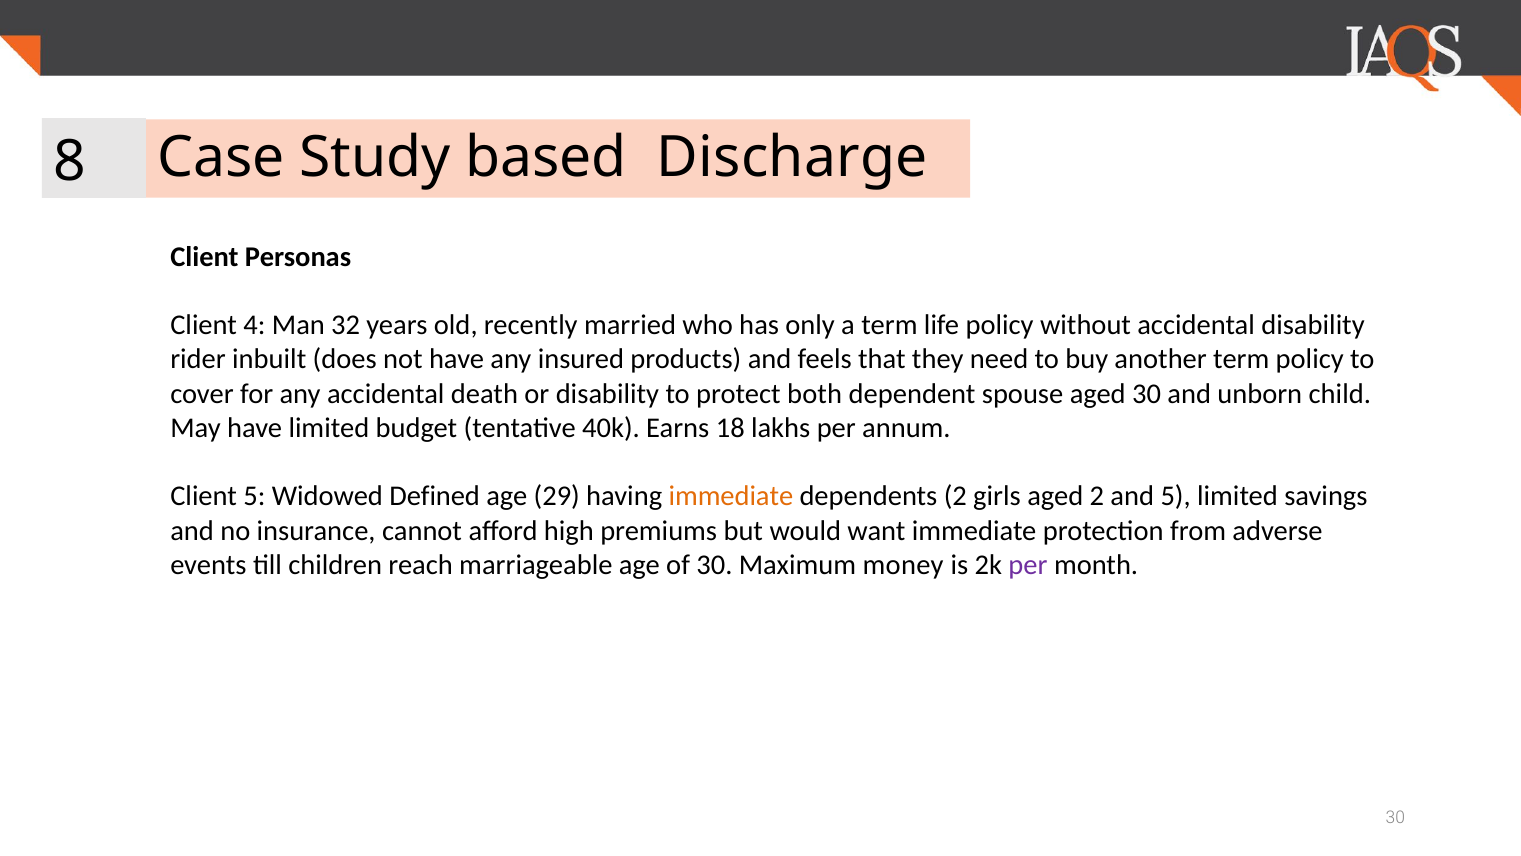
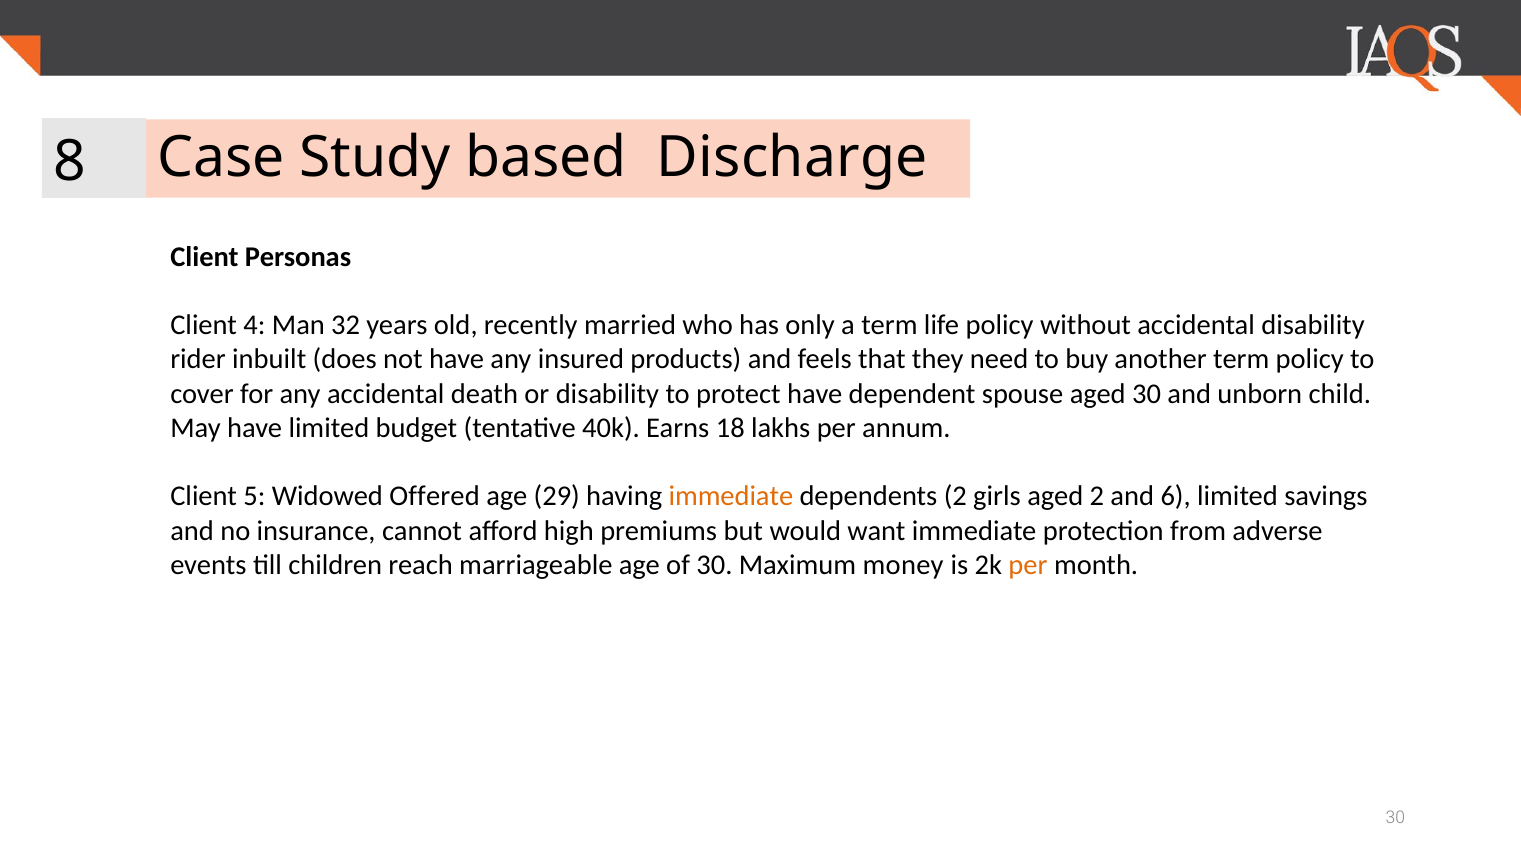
protect both: both -> have
Defined: Defined -> Offered
and 5: 5 -> 6
per at (1028, 565) colour: purple -> orange
